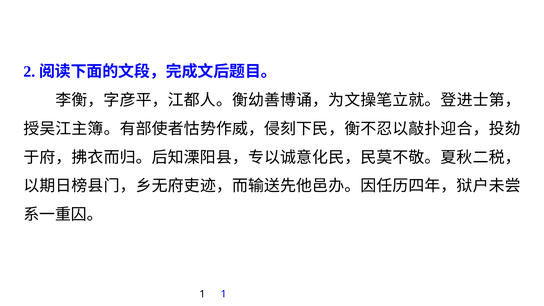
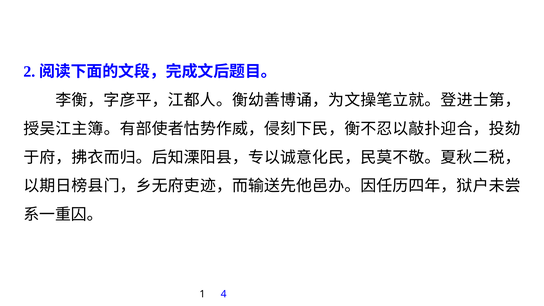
1 1: 1 -> 4
